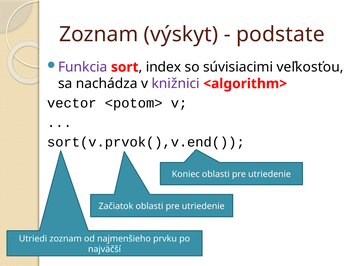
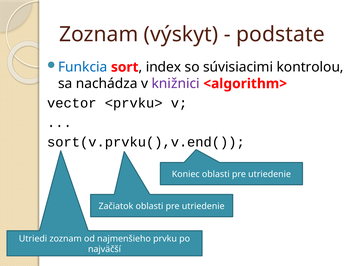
Funkcia colour: purple -> blue
veľkosťou: veľkosťou -> kontrolou
<potom>: <potom> -> <prvku>
sort(v.prvok(),v.end(: sort(v.prvok(),v.end( -> sort(v.prvku(),v.end(
